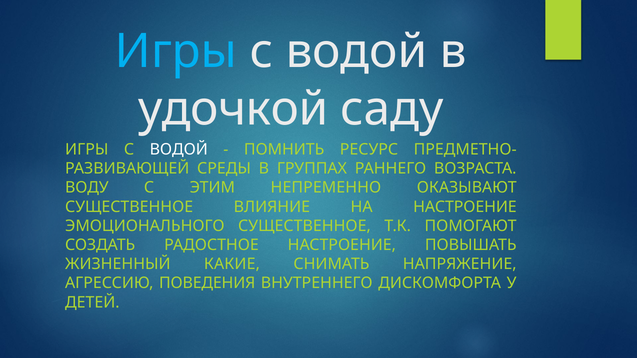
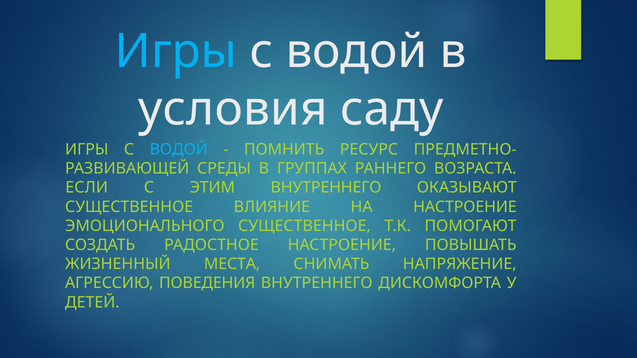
удочкой: удочкой -> условия
ВОДОЙ at (179, 150) colour: white -> light blue
ВОДУ: ВОДУ -> ЕСЛИ
ЭТИМ НЕПРЕМЕННО: НЕПРЕМЕННО -> ВНУТРЕННЕГО
КАКИЕ: КАКИЕ -> МЕСТА
